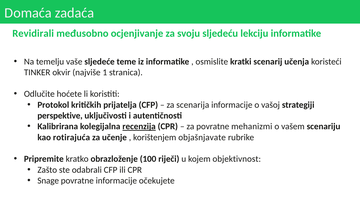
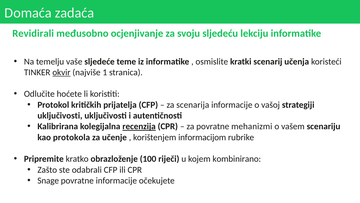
okvir underline: none -> present
perspektive at (60, 115): perspektive -> uključivosti
rotirajuća: rotirajuća -> protokola
objašnjavate: objašnjavate -> informacijom
objektivnost: objektivnost -> kombinirano
